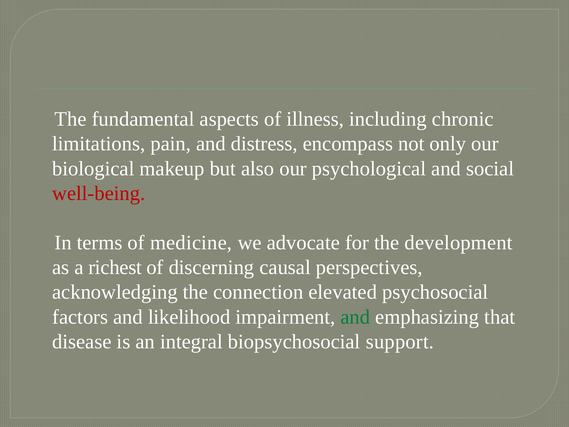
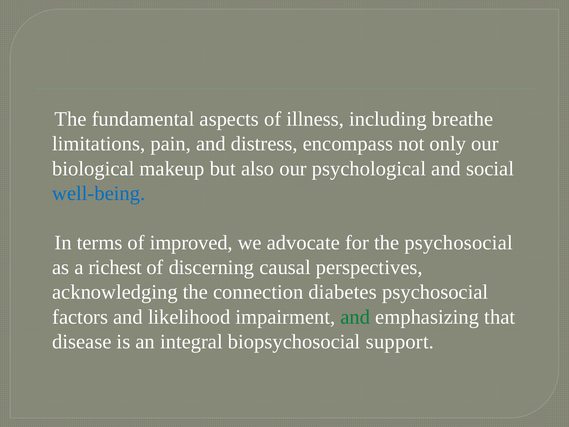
chronic: chronic -> breathe
well-being colour: red -> blue
medicine: medicine -> improved
the development: development -> psychosocial
elevated: elevated -> diabetes
